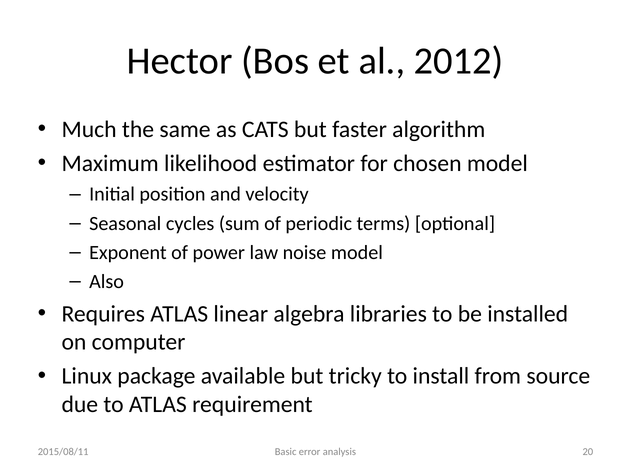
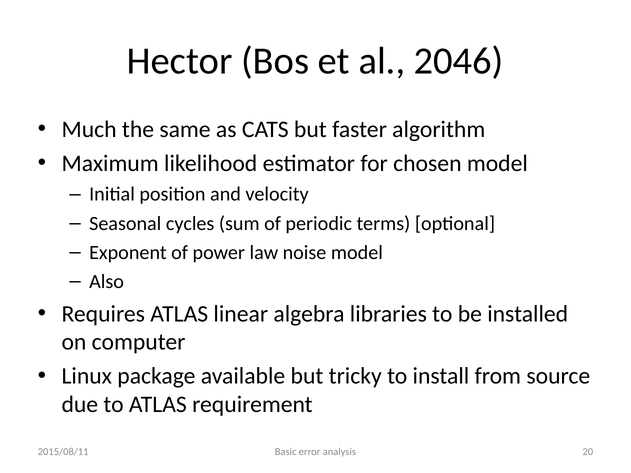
2012: 2012 -> 2046
